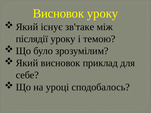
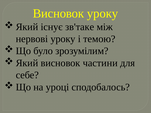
післядії: післядії -> нервові
приклад: приклад -> частини
